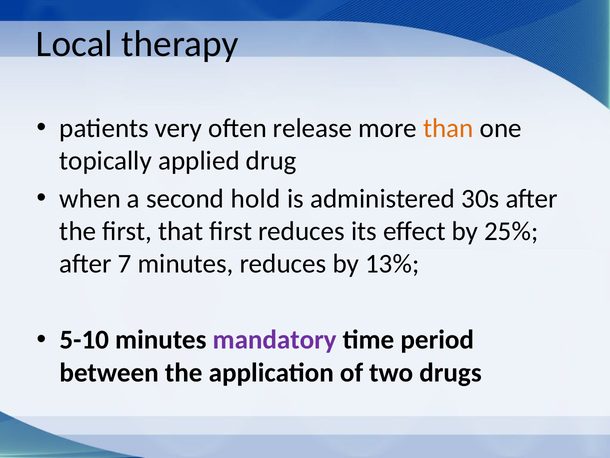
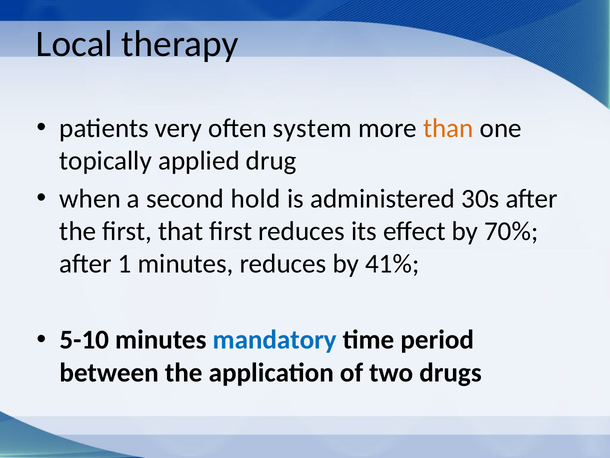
release: release -> system
25%: 25% -> 70%
7: 7 -> 1
13%: 13% -> 41%
mandatory colour: purple -> blue
